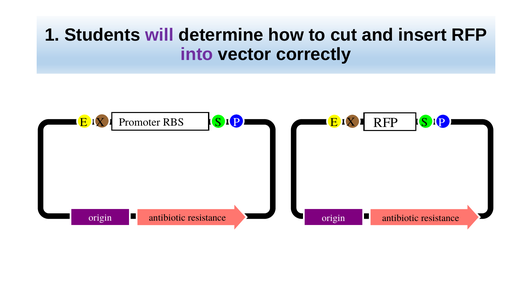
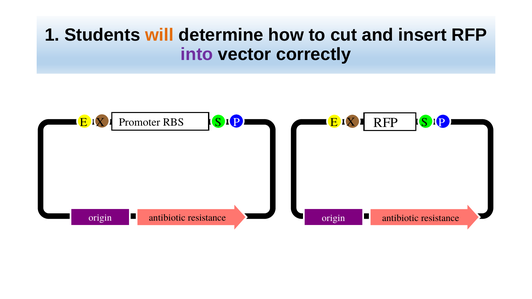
will colour: purple -> orange
